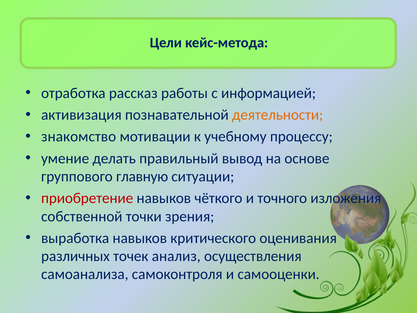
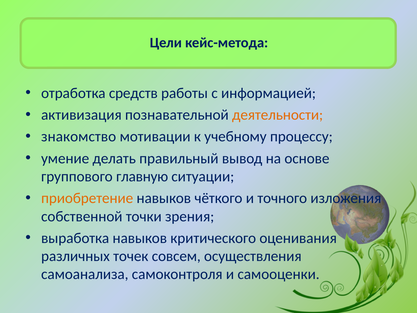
рассказ: рассказ -> средств
приобретение colour: red -> orange
анализ: анализ -> совсем
